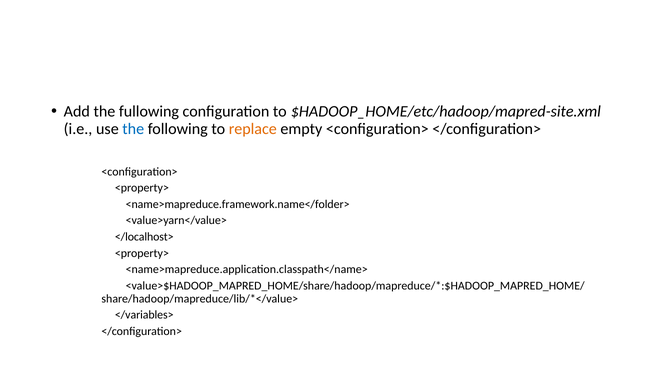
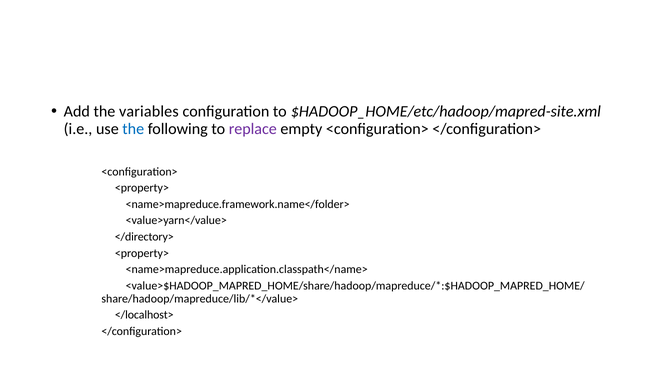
fullowing: fullowing -> variables
replace colour: orange -> purple
</localhost>: </localhost> -> </directory>
</variables>: </variables> -> </localhost>
